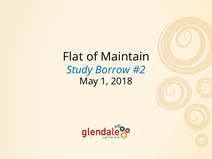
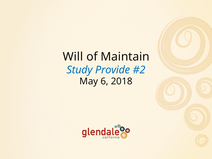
Flat: Flat -> Will
Borrow: Borrow -> Provide
1: 1 -> 6
